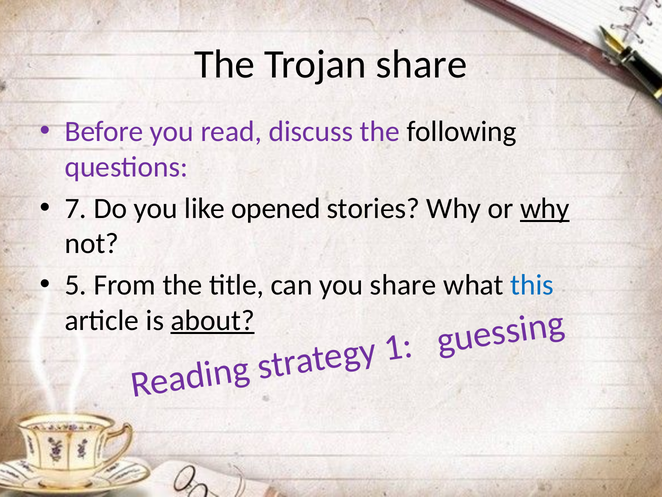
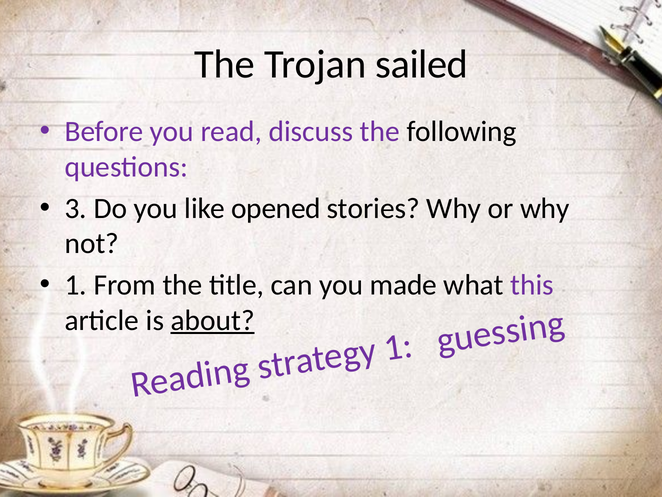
Trojan share: share -> sailed
7: 7 -> 3
why at (545, 208) underline: present -> none
5 at (76, 285): 5 -> 1
you share: share -> made
this colour: blue -> purple
